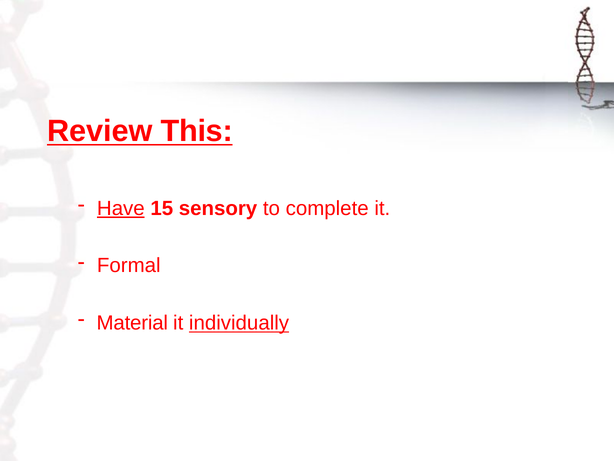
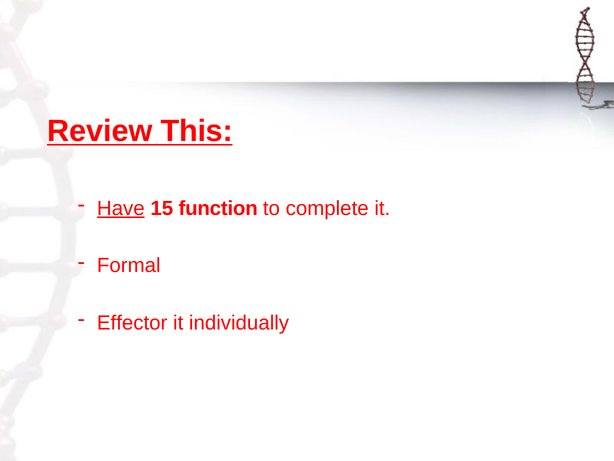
sensory: sensory -> function
Material: Material -> Effector
individually underline: present -> none
